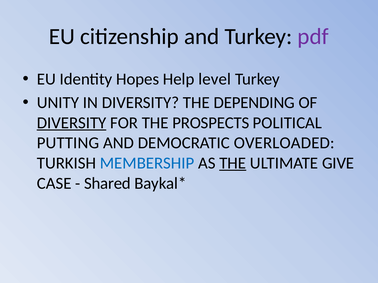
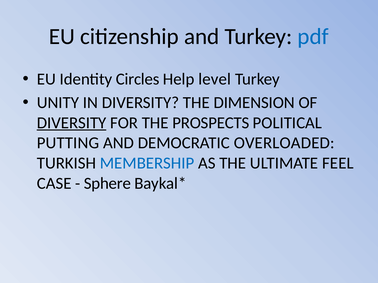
pdf colour: purple -> blue
Hopes: Hopes -> Circles
DEPENDING: DEPENDING -> DIMENSION
THE at (233, 163) underline: present -> none
GIVE: GIVE -> FEEL
Shared: Shared -> Sphere
